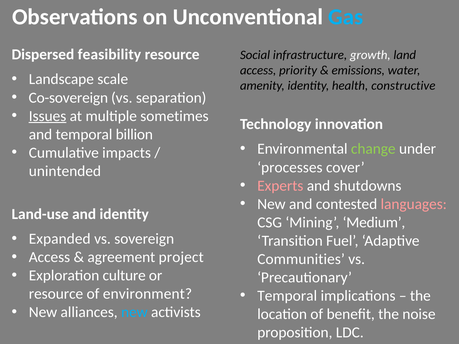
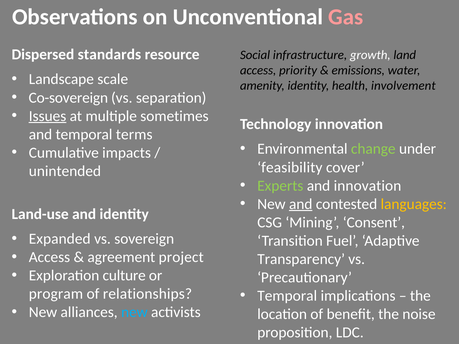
Gas colour: light blue -> pink
feasibility: feasibility -> standards
constructive: constructive -> involvement
billion: billion -> terms
processes: processes -> feasibility
Experts colour: pink -> light green
and shutdowns: shutdowns -> innovation
and at (301, 204) underline: none -> present
languages colour: pink -> yellow
Medium: Medium -> Consent
Communities: Communities -> Transparency
resource at (56, 294): resource -> program
environment: environment -> relationships
